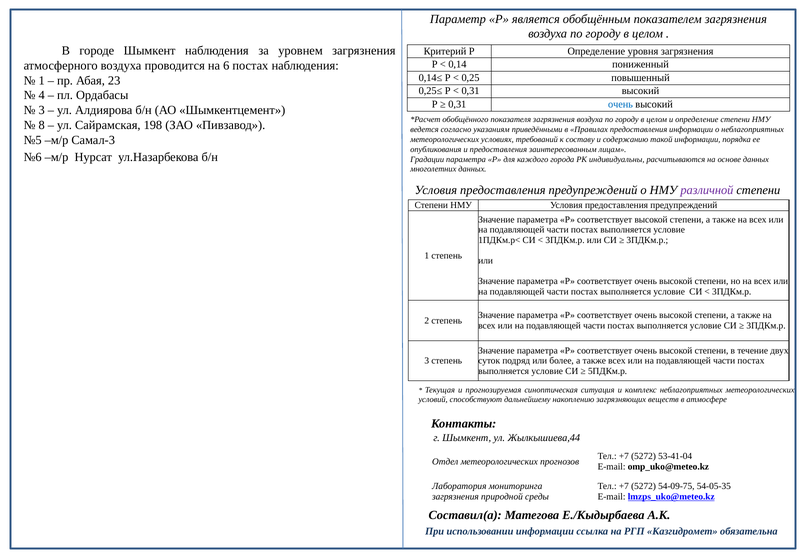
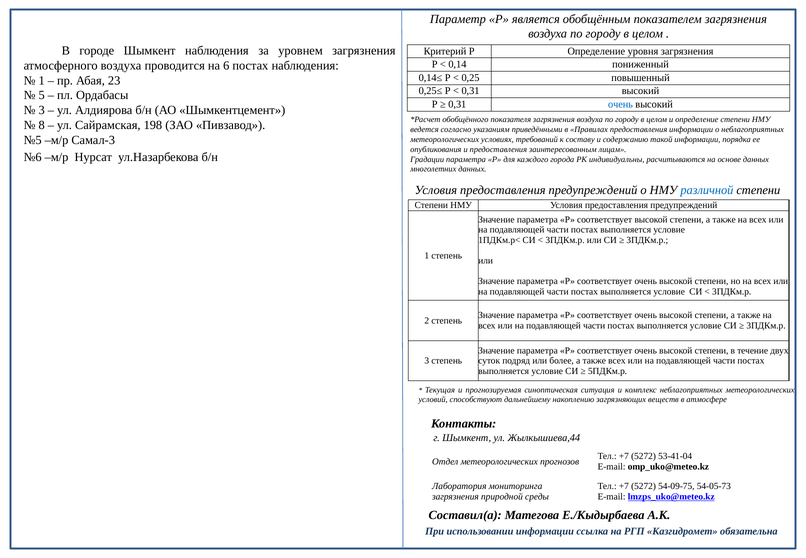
4: 4 -> 5
различной colour: purple -> blue
54-05-35: 54-05-35 -> 54-05-73
